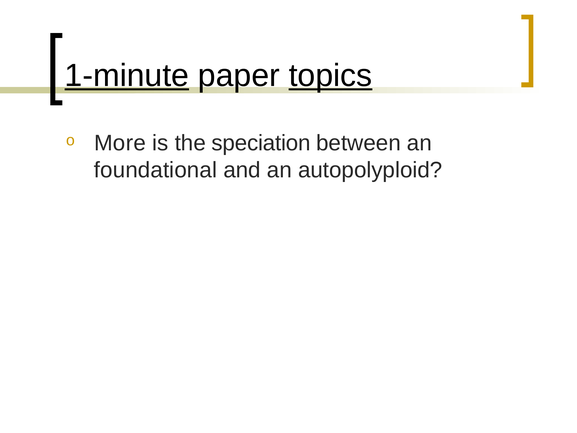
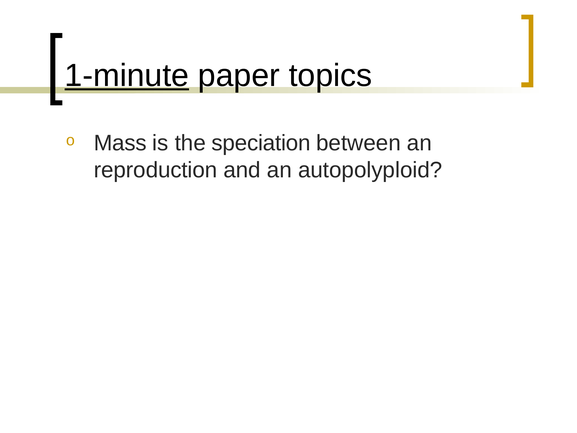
topics underline: present -> none
More: More -> Mass
foundational: foundational -> reproduction
